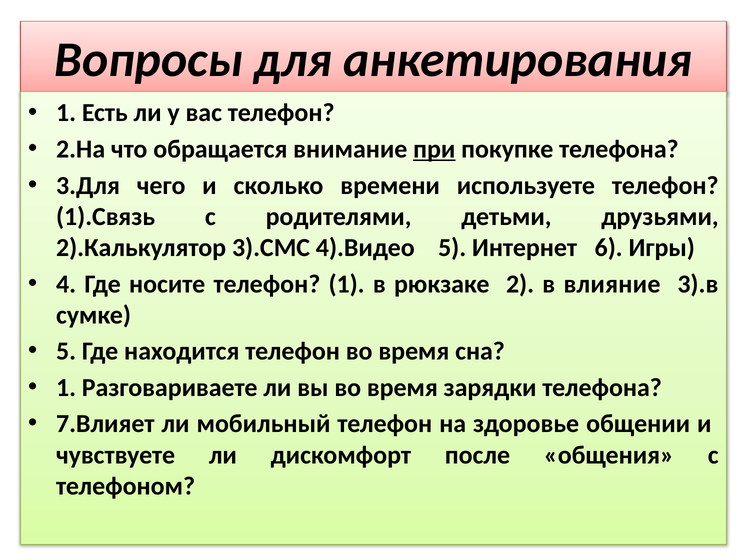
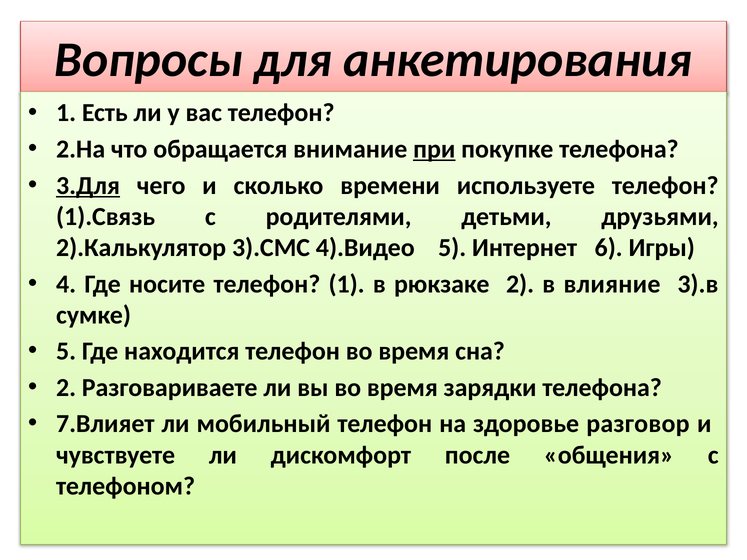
3.Для underline: none -> present
1 at (66, 388): 1 -> 2
общении: общении -> разговор
